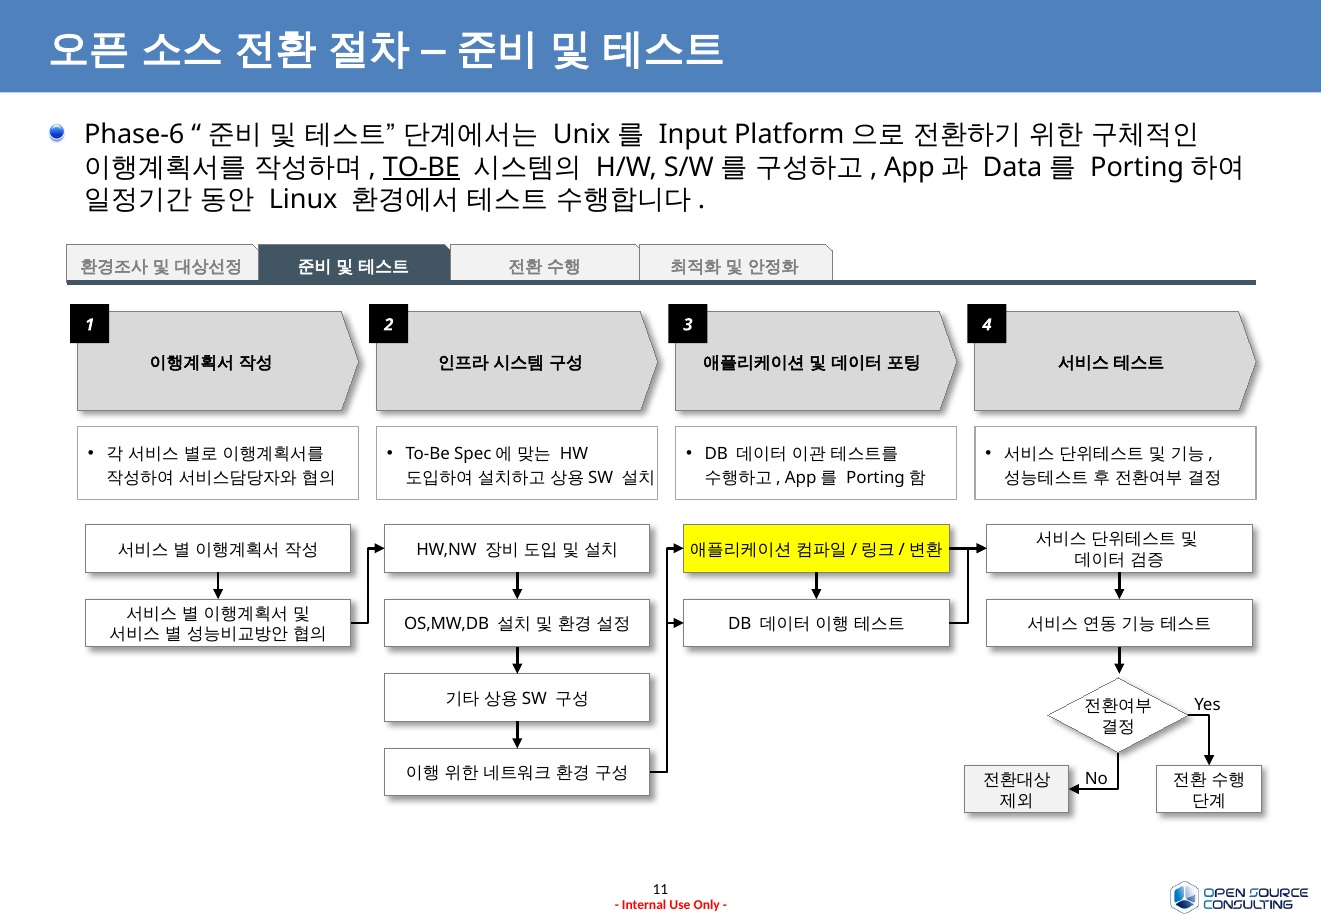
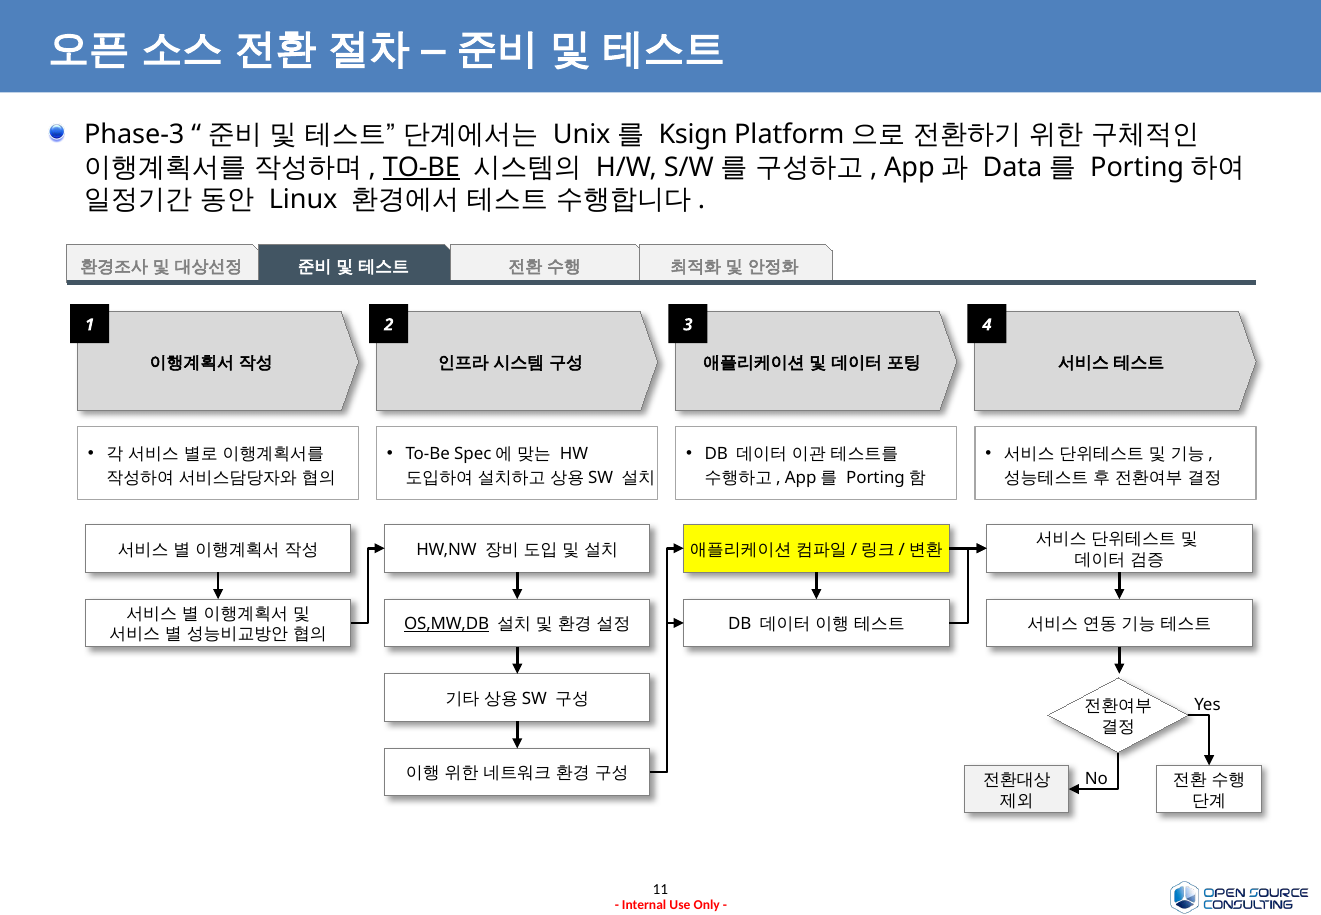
Phase-6: Phase-6 -> Phase-3
Input: Input -> Ksign
OS,MW,DB underline: none -> present
